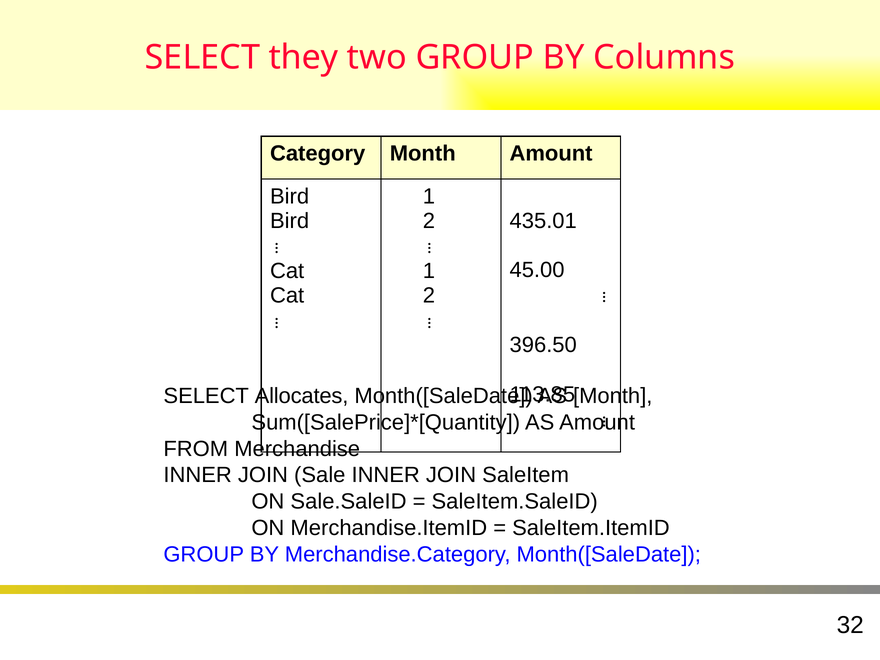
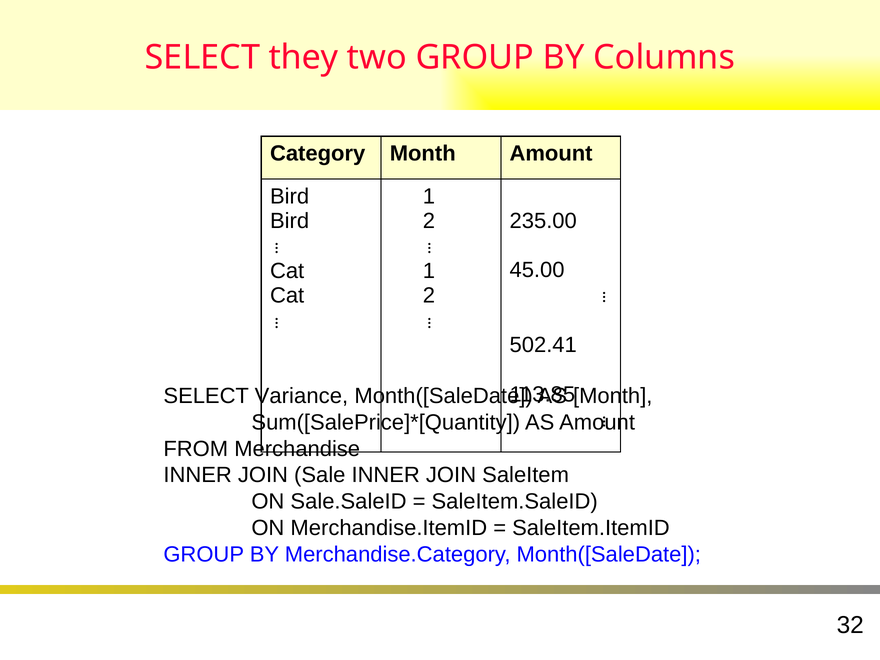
435.01: 435.01 -> 235.00
396.50: 396.50 -> 502.41
Allocates: Allocates -> Variance
